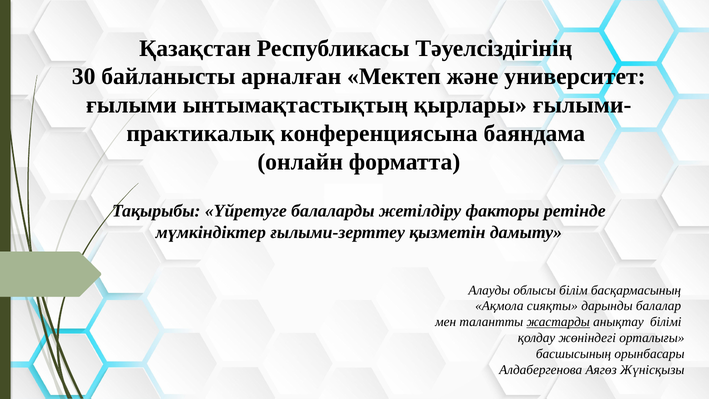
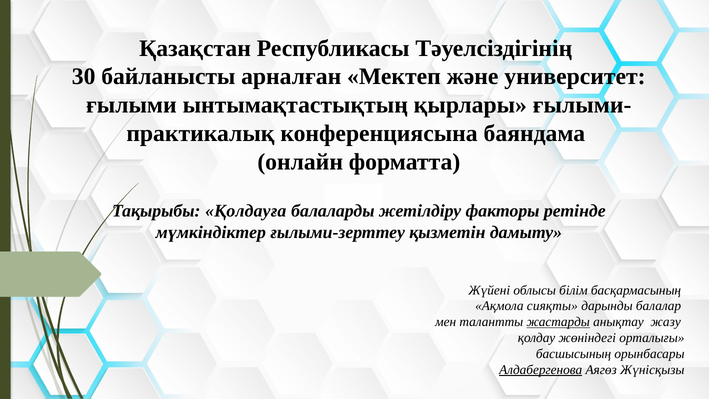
Үйретуге: Үйретуге -> Қолдауға
Алауды: Алауды -> Жүйені
білімі: білімі -> жазу
Алдабергенова underline: none -> present
